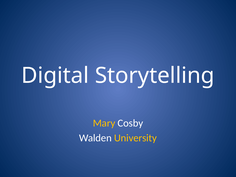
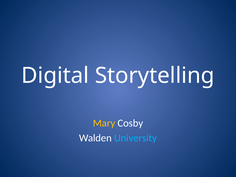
University colour: yellow -> light blue
